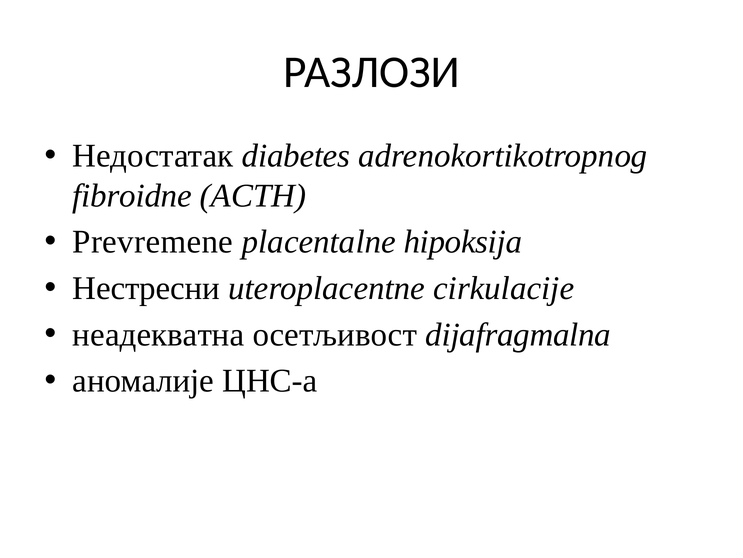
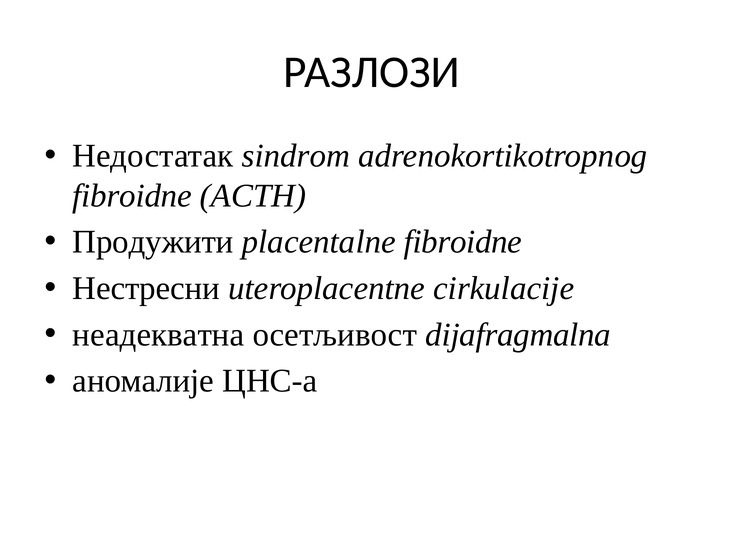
diabetes: diabetes -> sindrom
Prevremene: Prevremene -> Продужити
placentalne hipoksija: hipoksija -> fibroidne
